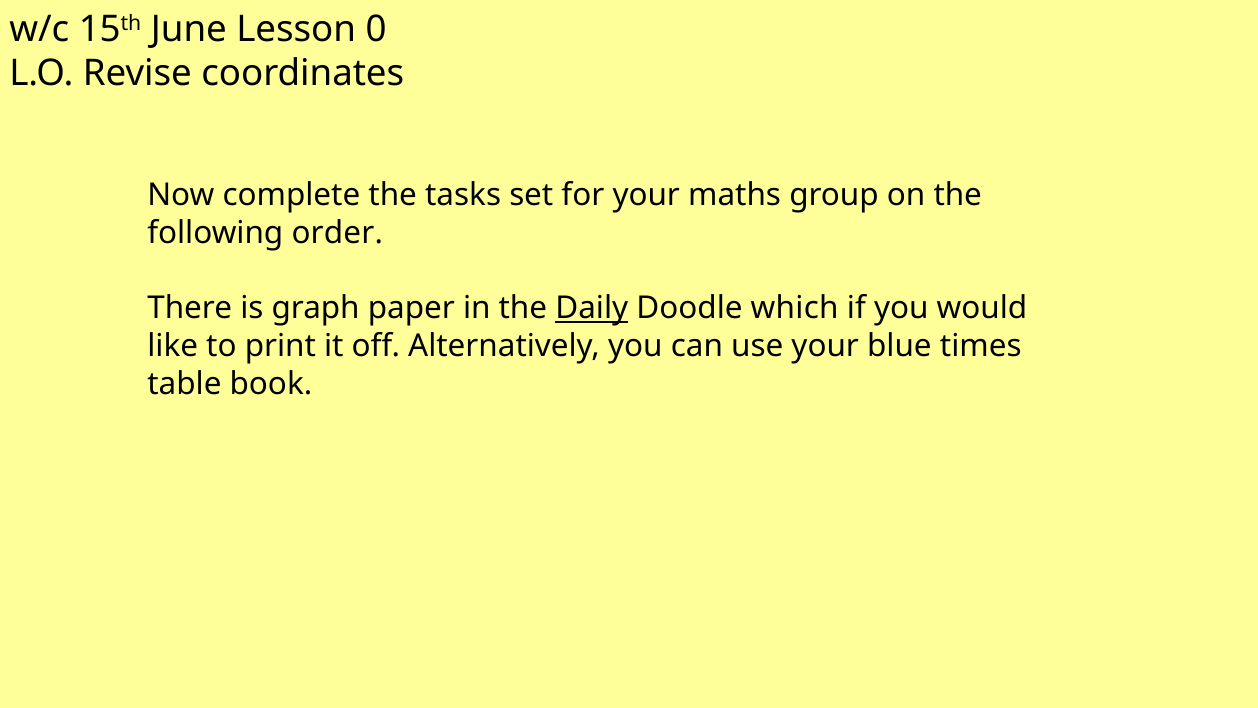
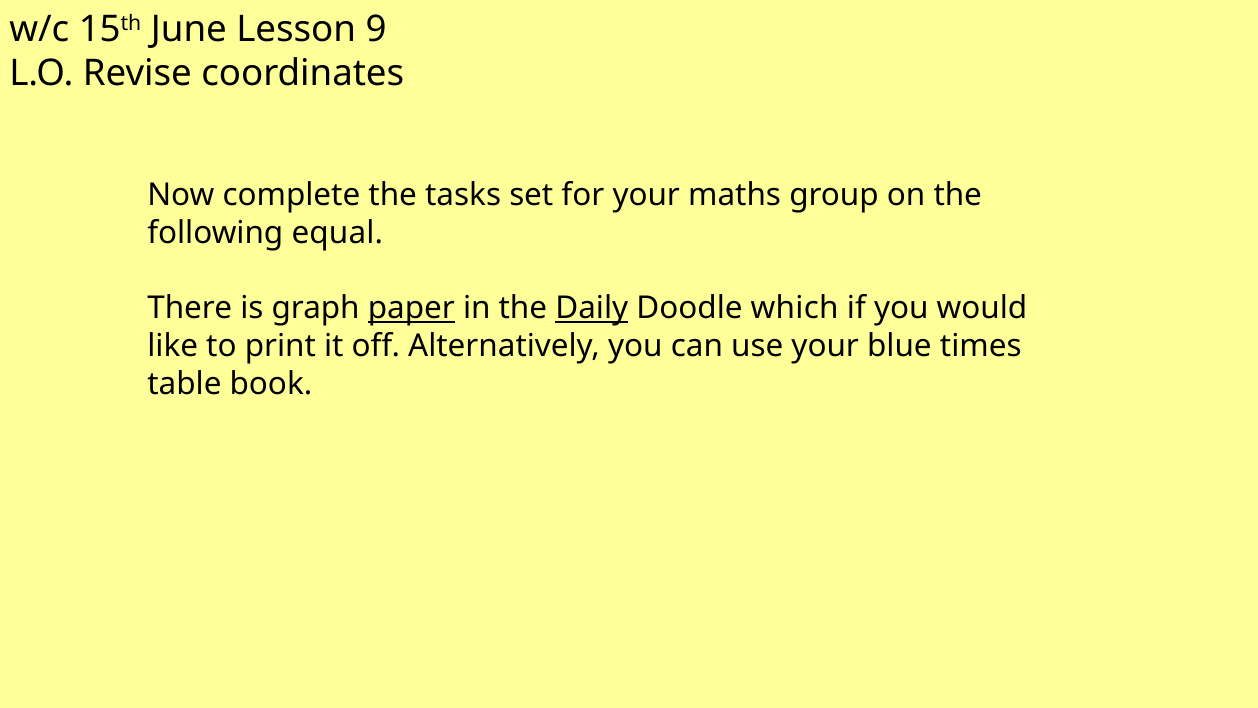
0: 0 -> 9
order: order -> equal
paper underline: none -> present
